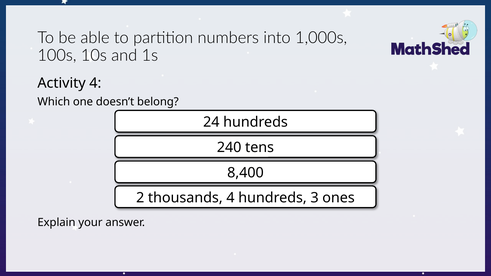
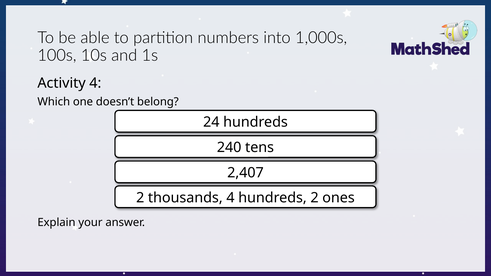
8,400: 8,400 -> 2,407
hundreds 3: 3 -> 2
